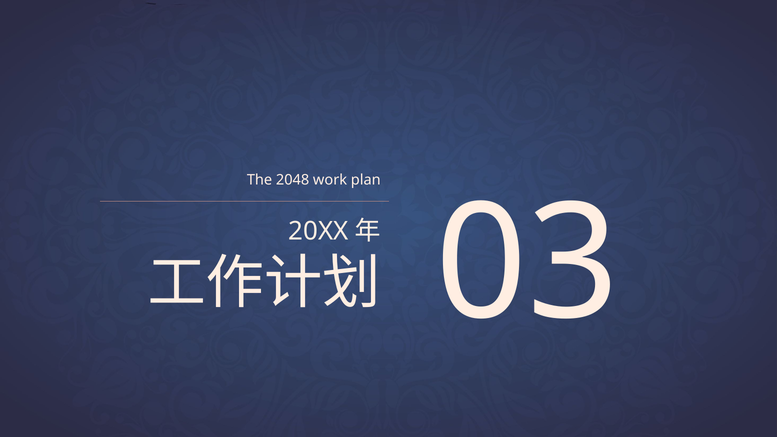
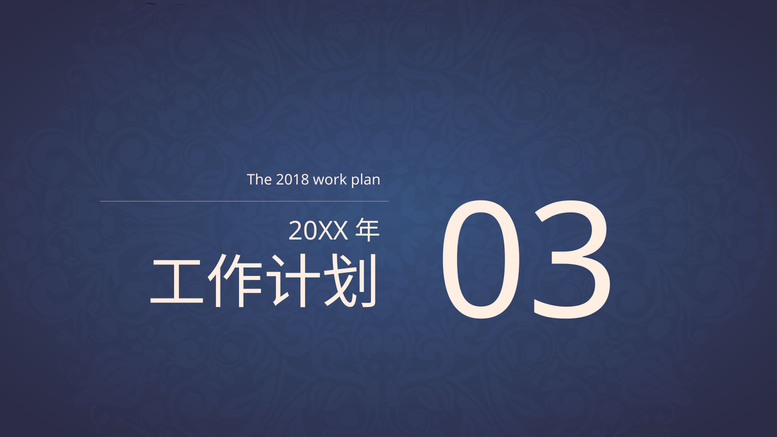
2048: 2048 -> 2018
